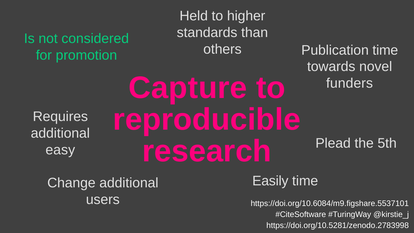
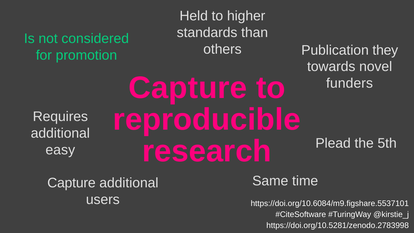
Publication time: time -> they
Easily: Easily -> Same
Change at (71, 183): Change -> Capture
